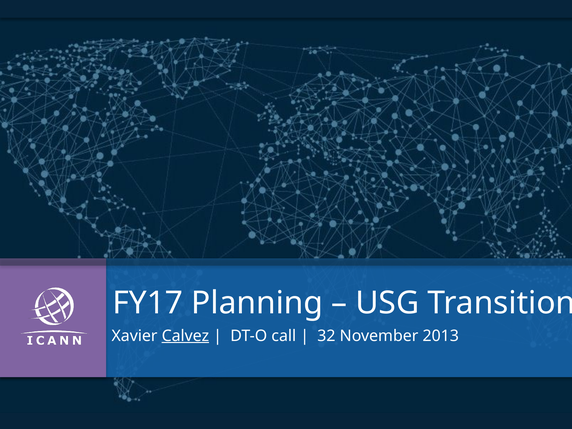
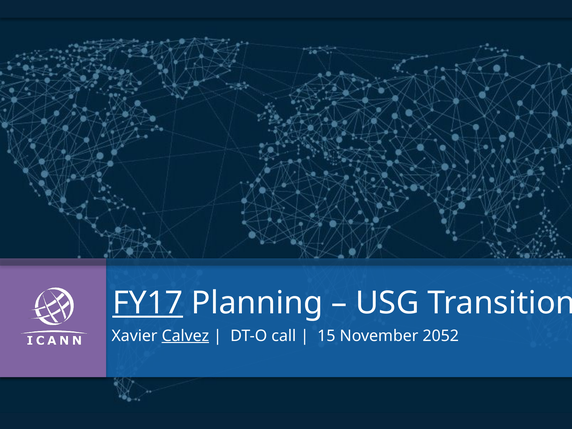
FY17 underline: none -> present
32: 32 -> 15
2013: 2013 -> 2052
